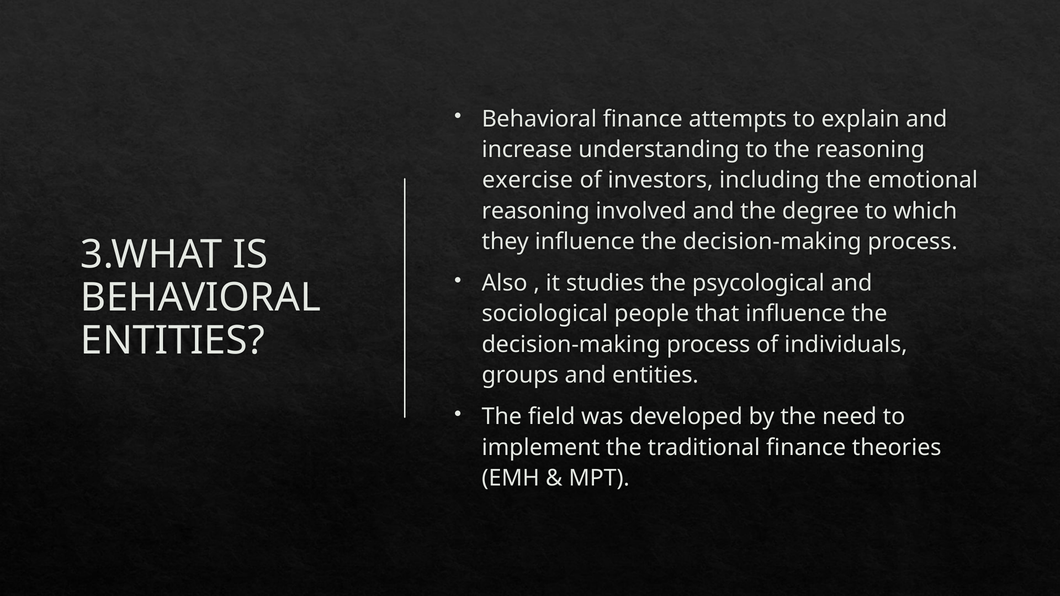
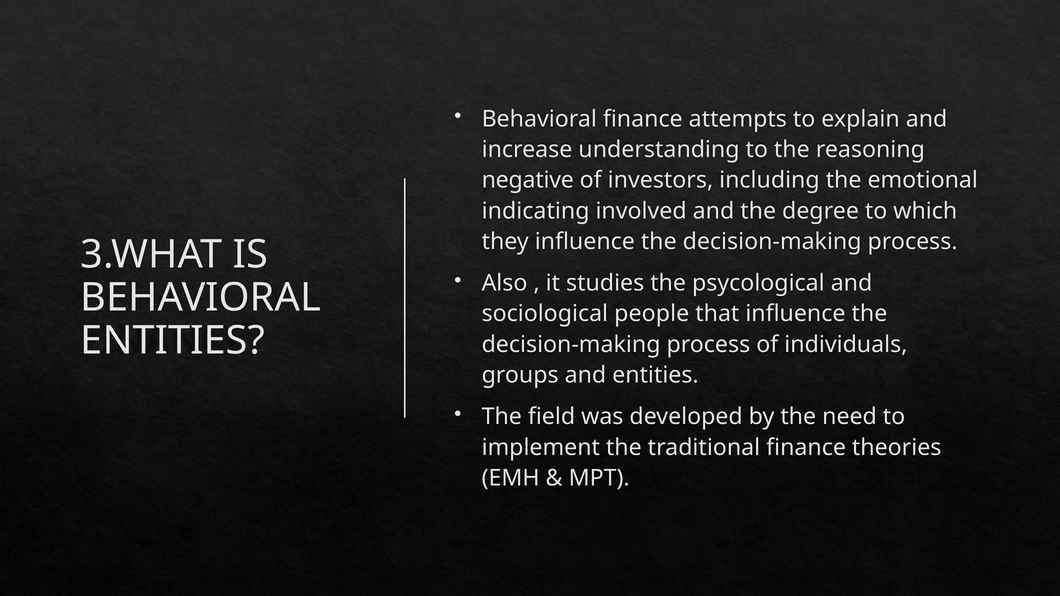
exercise: exercise -> negative
reasoning at (536, 211): reasoning -> indicating
